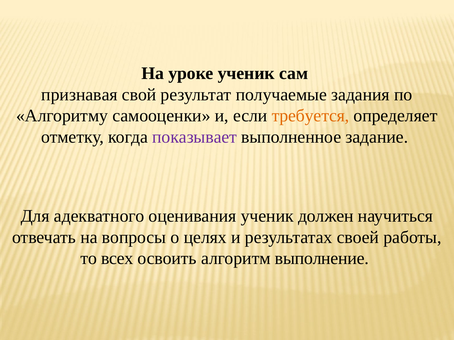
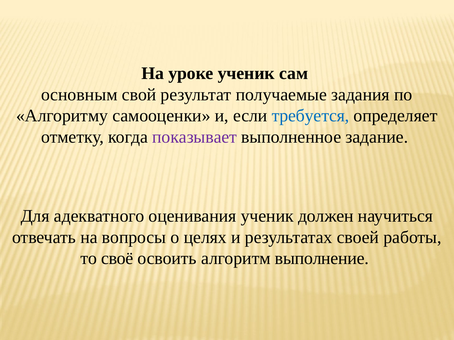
признавая: признавая -> основным
требуется colour: orange -> blue
всех: всех -> своё
